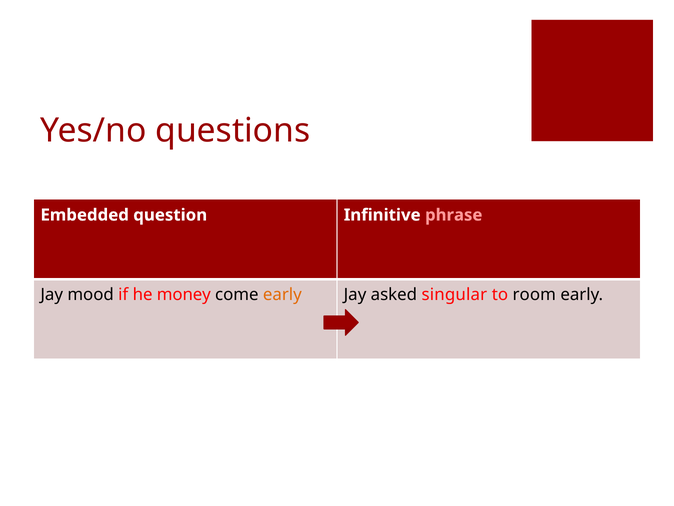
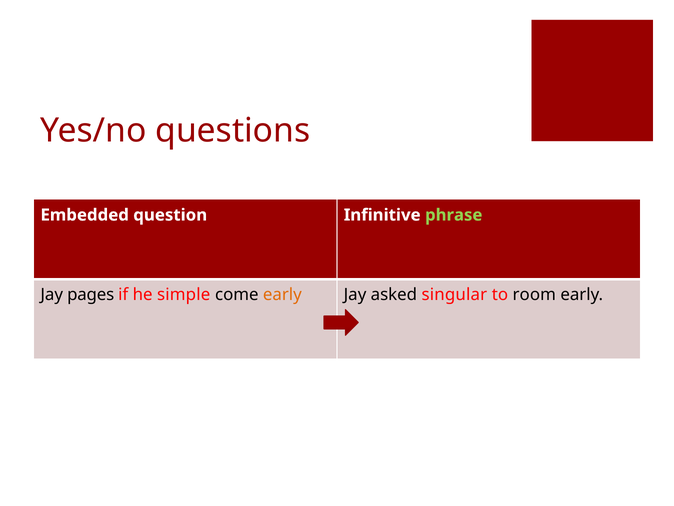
phrase colour: pink -> light green
mood: mood -> pages
money: money -> simple
